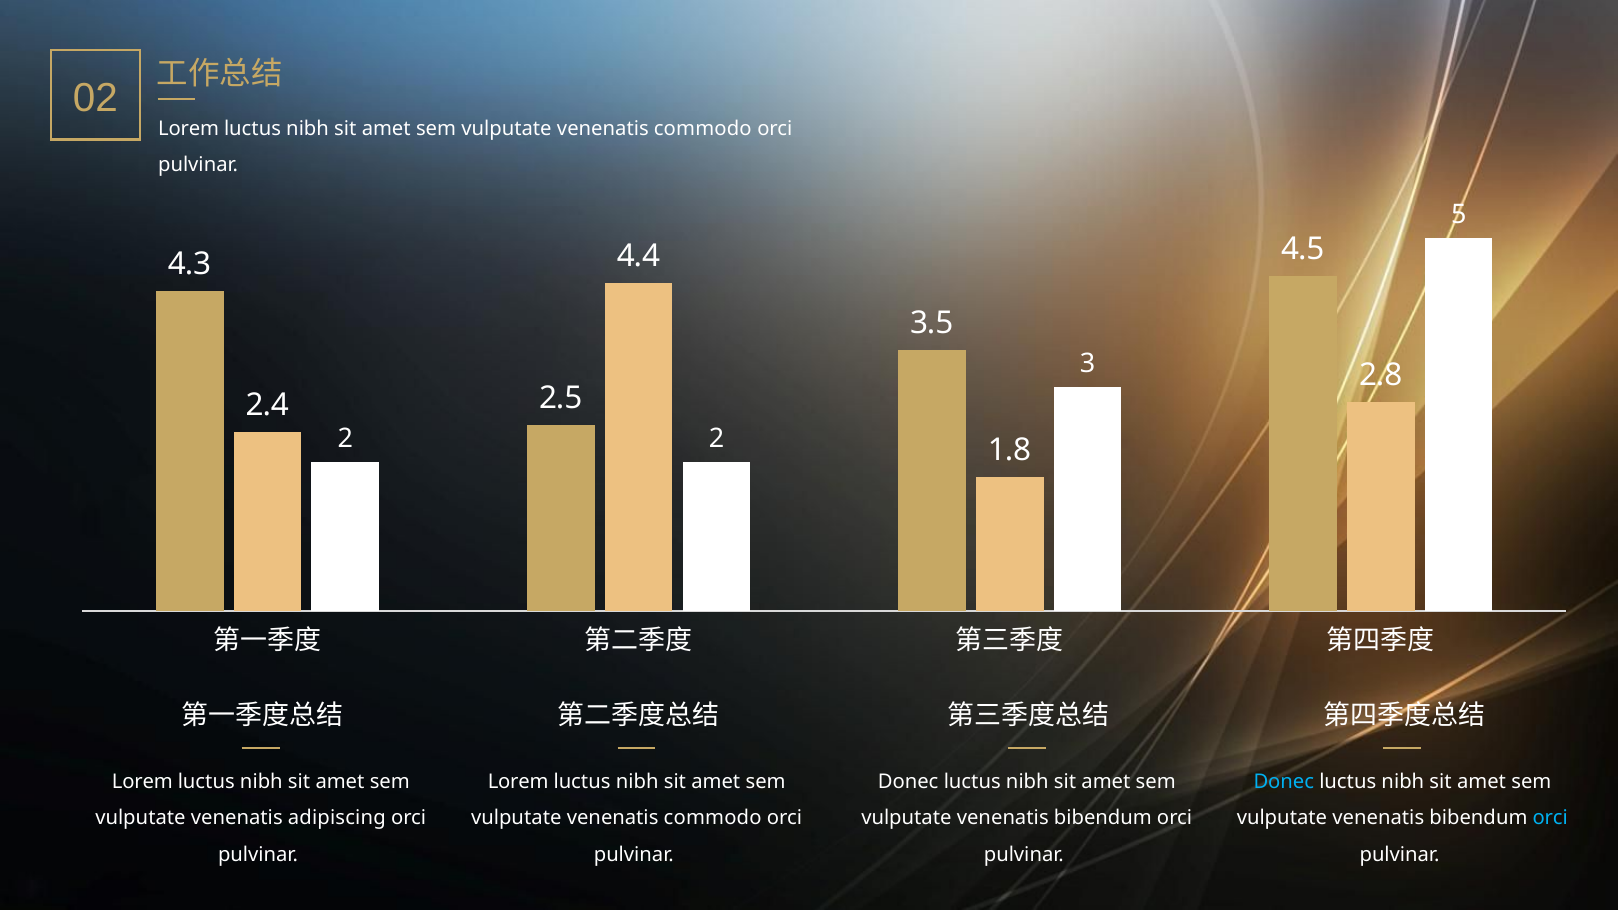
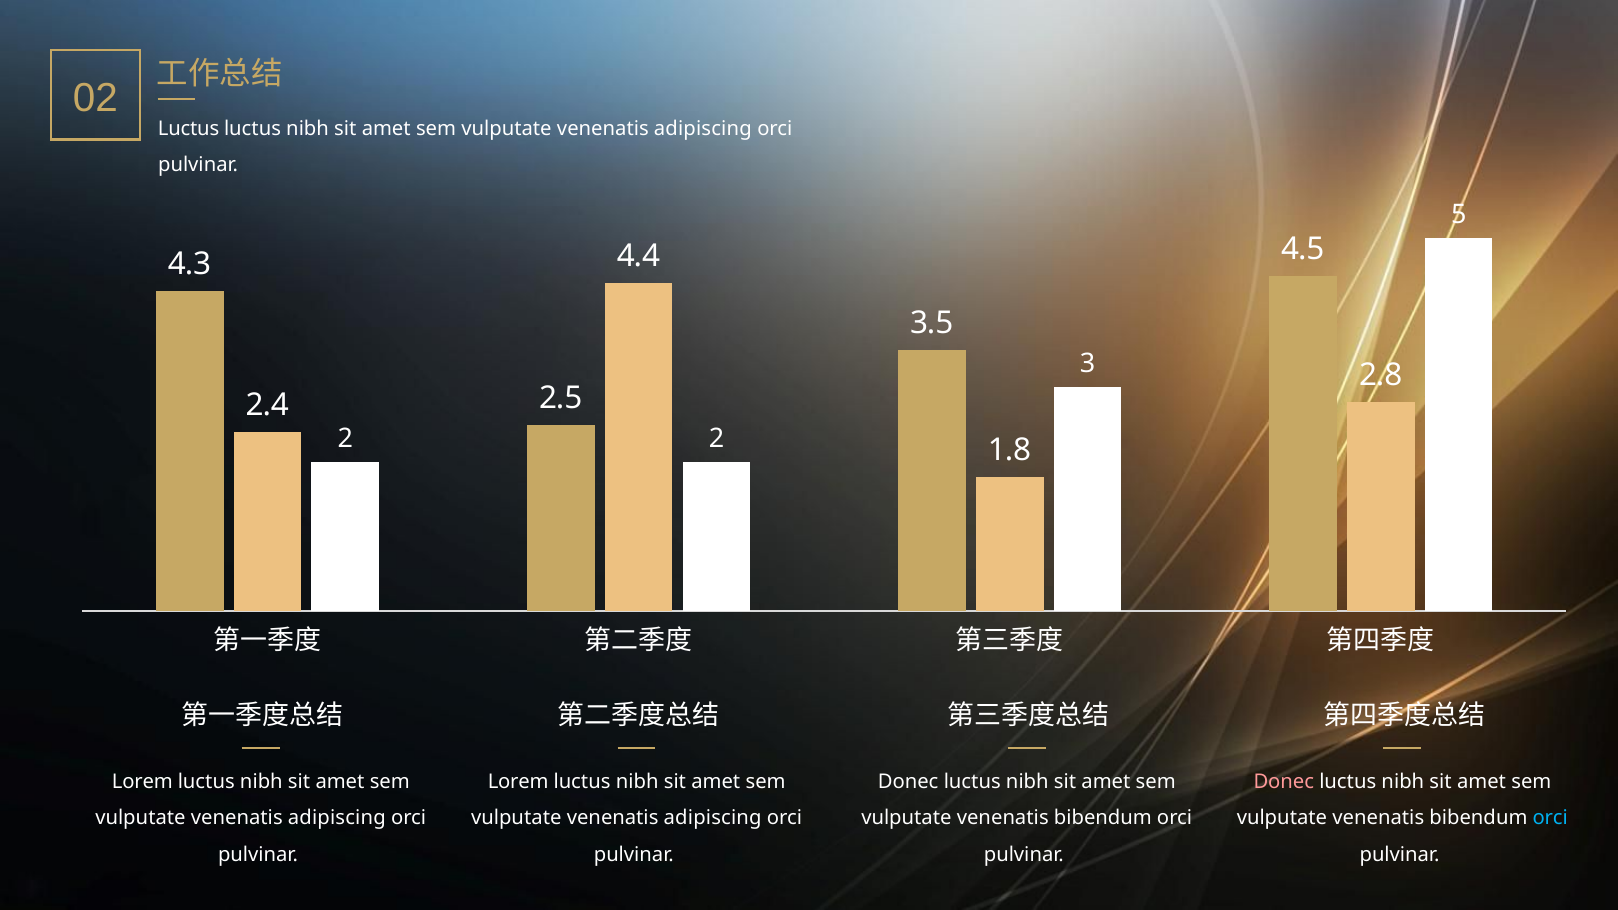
Lorem at (189, 129): Lorem -> Luctus
commodo at (703, 129): commodo -> adipiscing
Donec at (1284, 782) colour: light blue -> pink
commodo at (713, 818): commodo -> adipiscing
